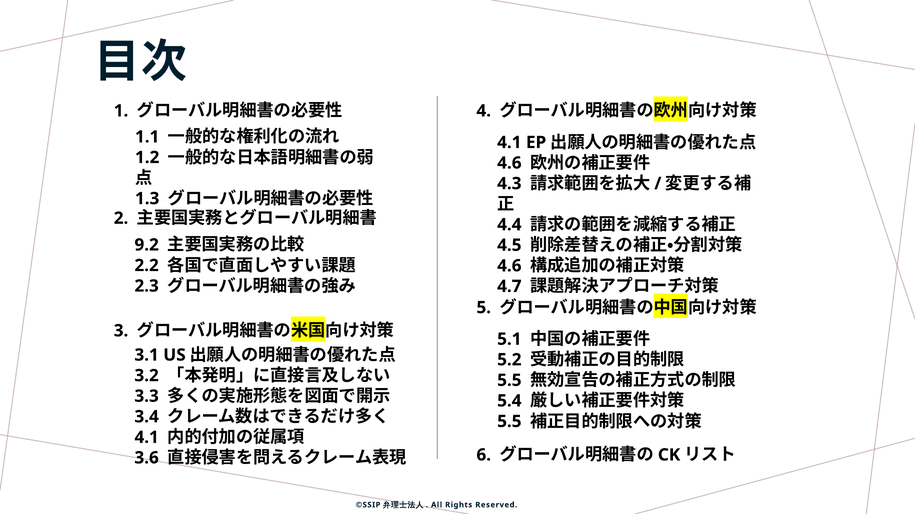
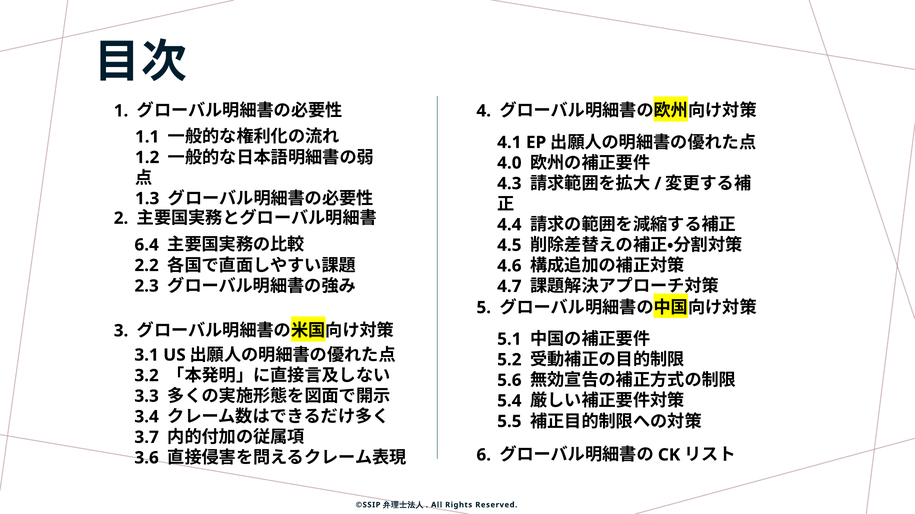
4.6 at (509, 163): 4.6 -> 4.0
9.2: 9.2 -> 6.4
5.5 at (509, 381): 5.5 -> 5.6
4.1 at (147, 438): 4.1 -> 3.7
